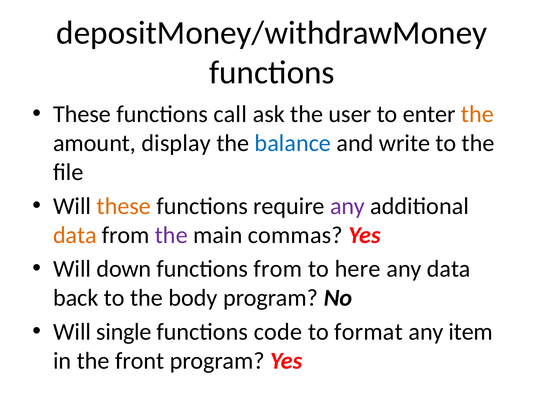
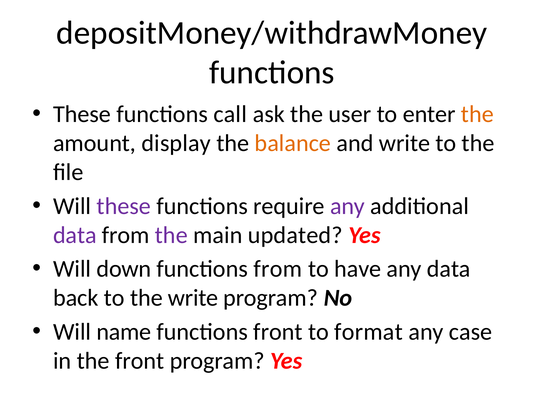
balance colour: blue -> orange
these at (124, 206) colour: orange -> purple
data at (75, 235) colour: orange -> purple
commas: commas -> updated
here: here -> have
the body: body -> write
single: single -> name
functions code: code -> front
item: item -> case
